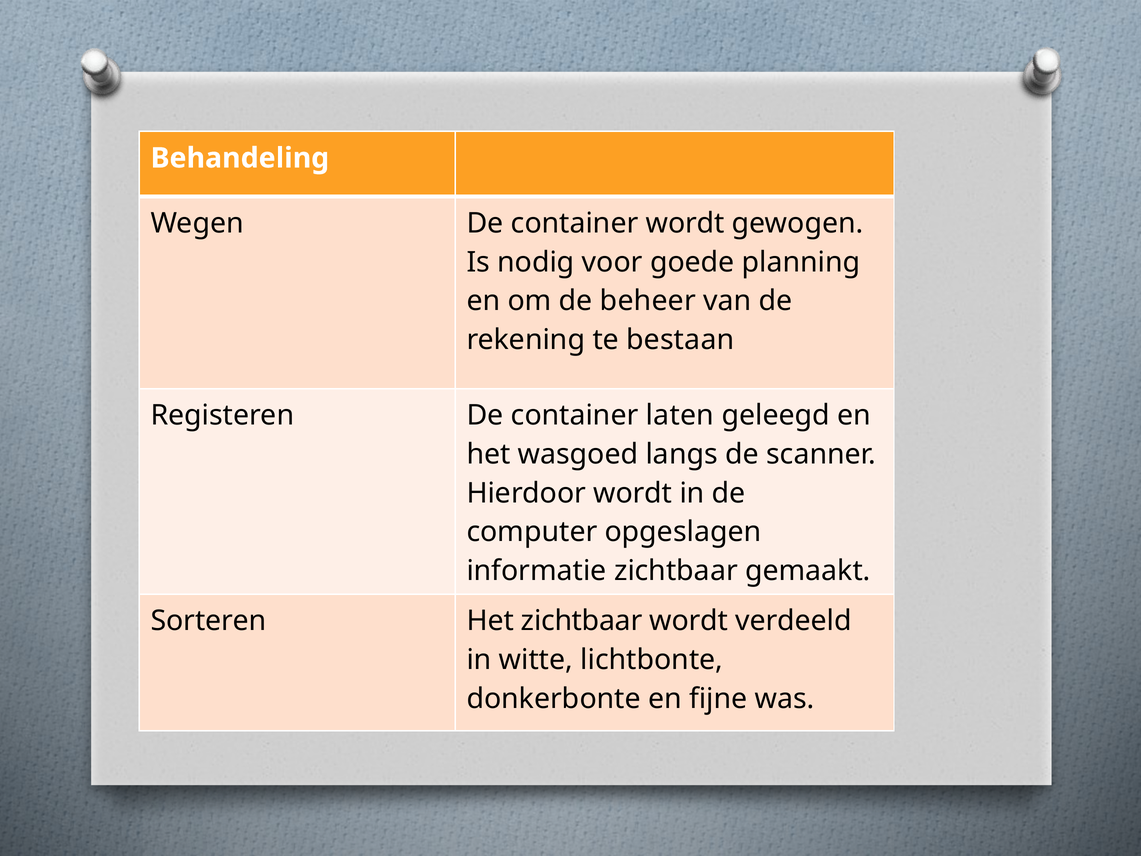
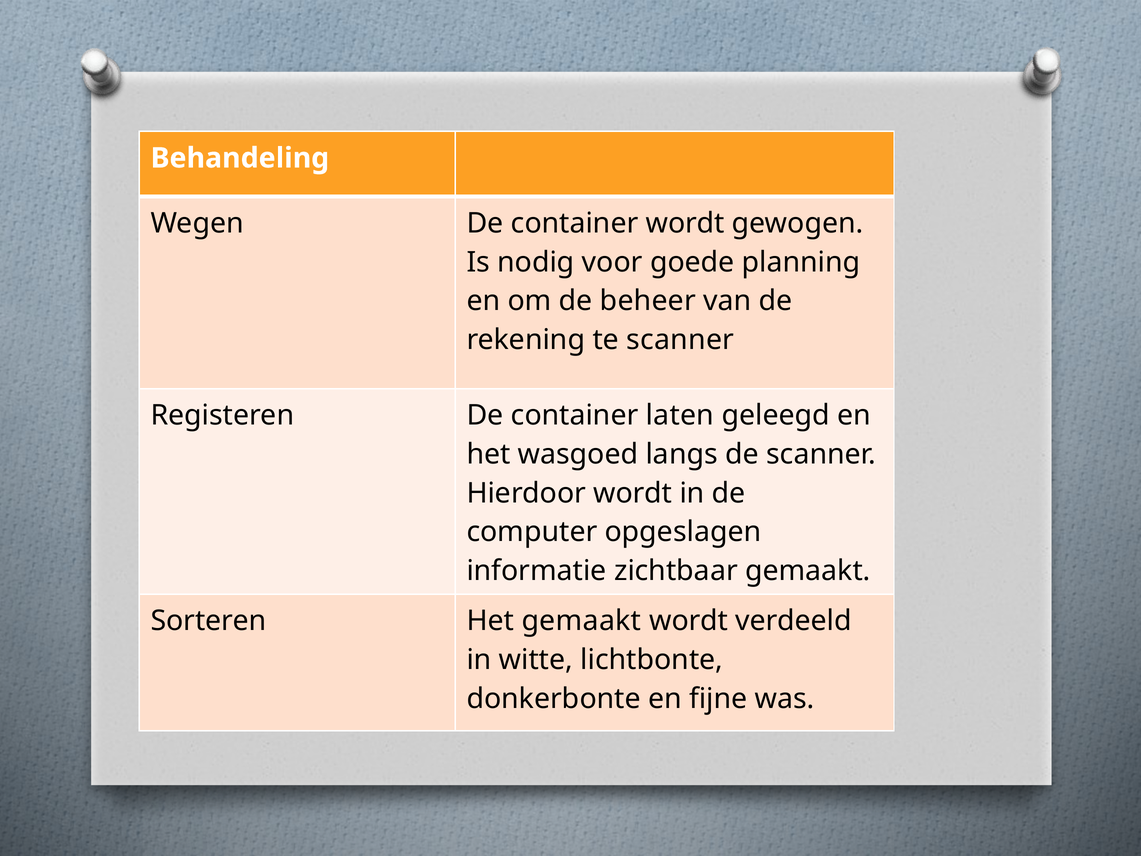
te bestaan: bestaan -> scanner
Het zichtbaar: zichtbaar -> gemaakt
